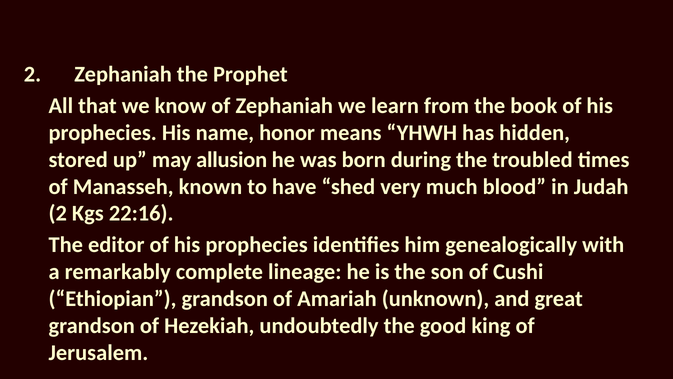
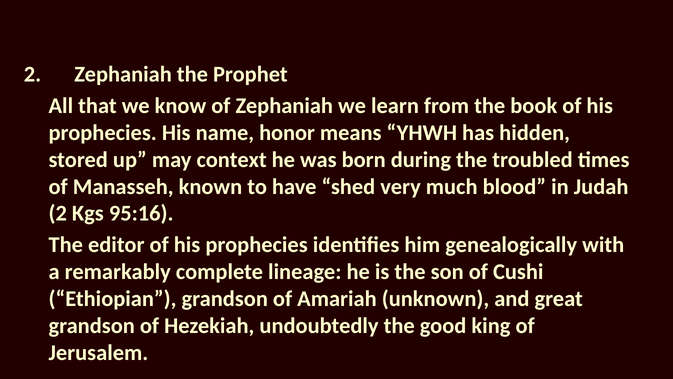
allusion: allusion -> context
22:16: 22:16 -> 95:16
